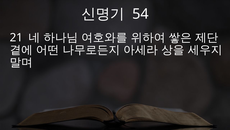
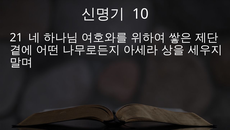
54: 54 -> 10
